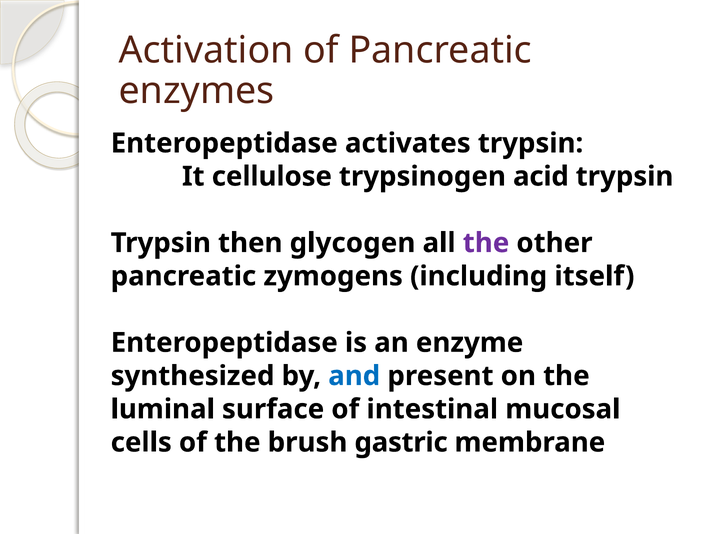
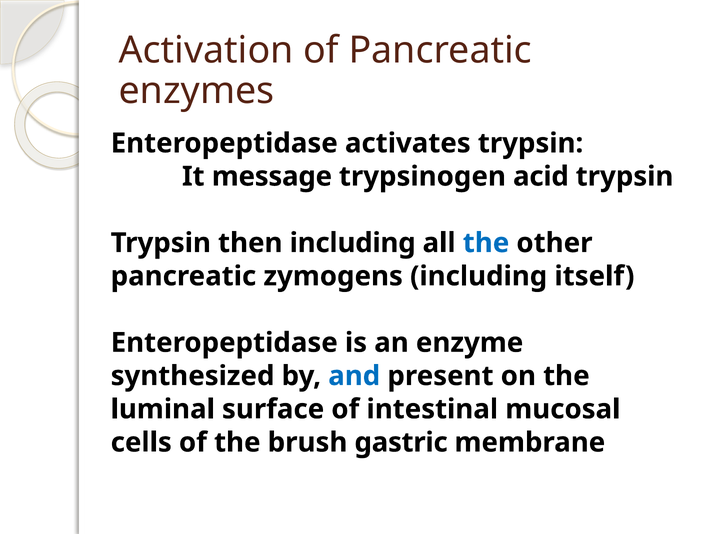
cellulose: cellulose -> message
then glycogen: glycogen -> including
the at (486, 243) colour: purple -> blue
